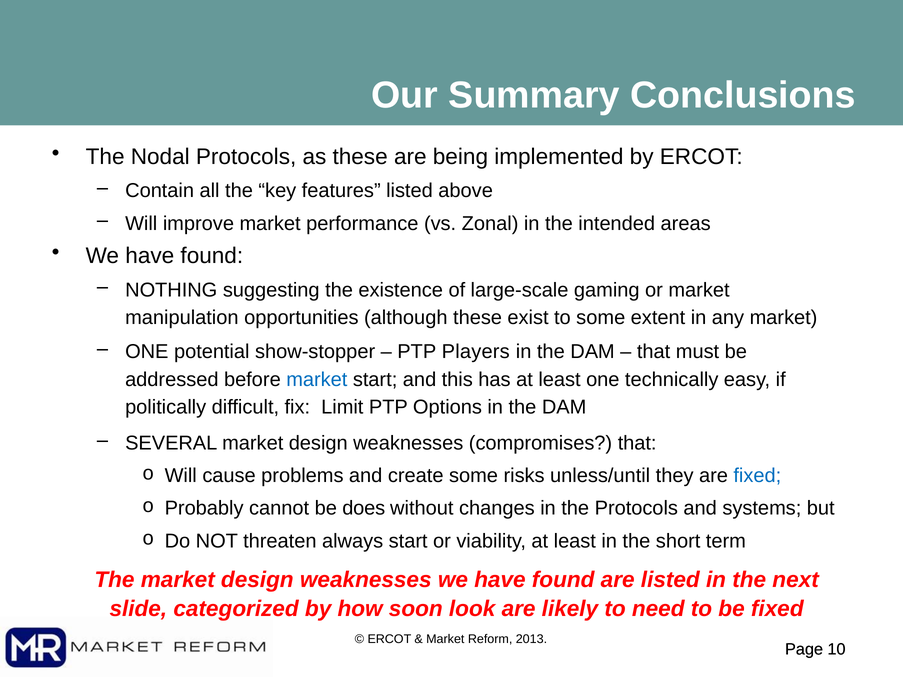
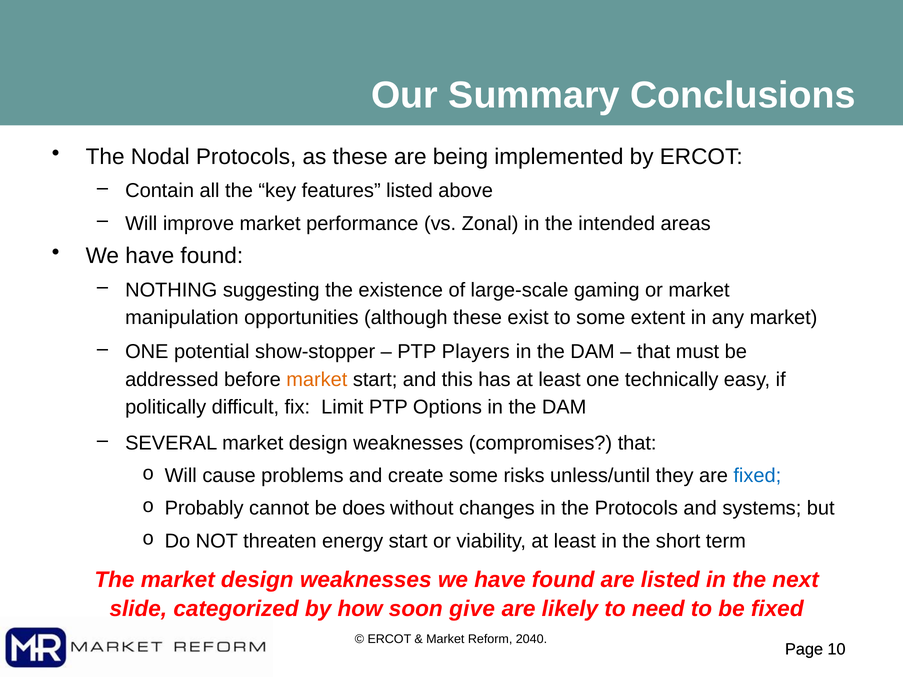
market at (317, 380) colour: blue -> orange
always: always -> energy
look: look -> give
2013: 2013 -> 2040
